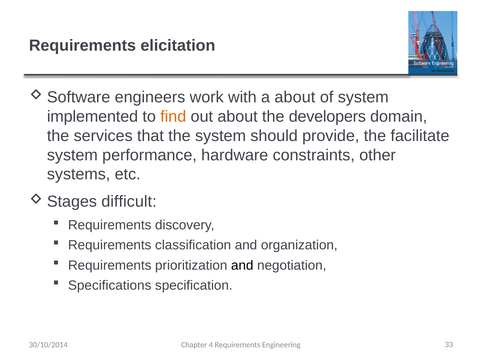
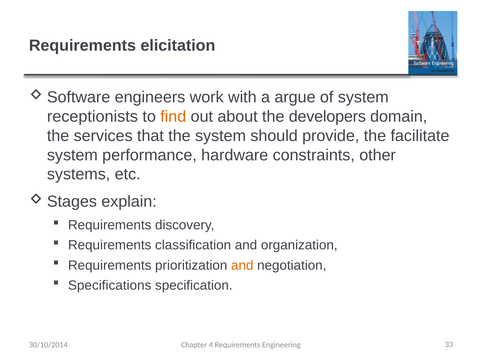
a about: about -> argue
implemented: implemented -> receptionists
difficult: difficult -> explain
and at (242, 266) colour: black -> orange
